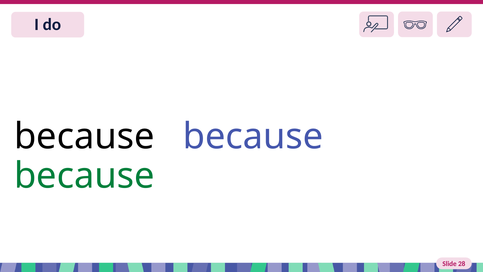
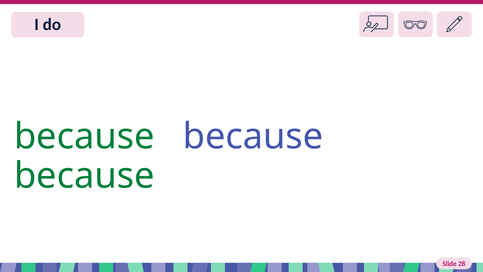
because at (84, 136) colour: black -> green
